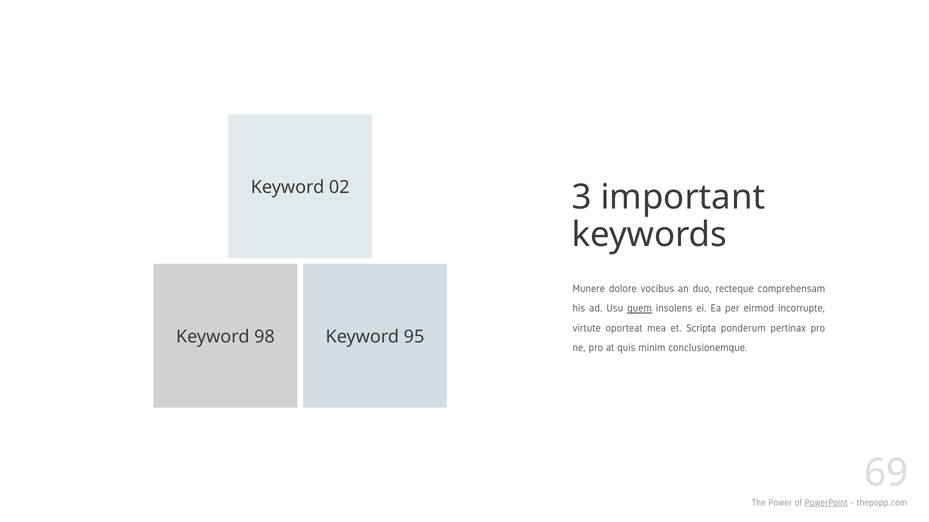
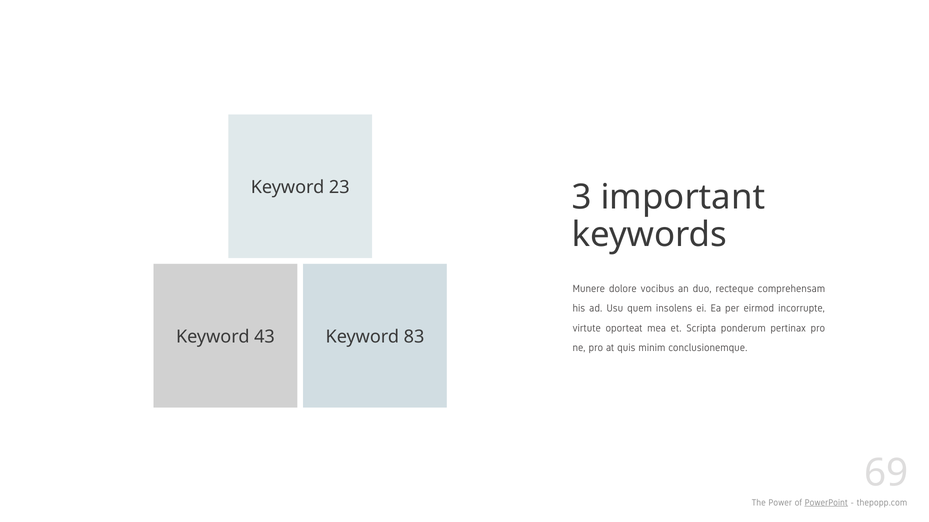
02: 02 -> 23
quem underline: present -> none
98: 98 -> 43
95: 95 -> 83
